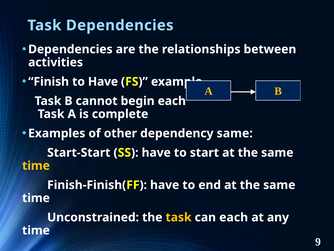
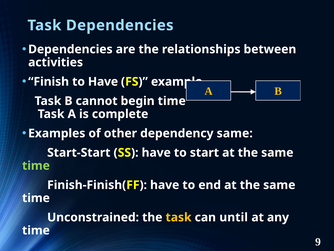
begin each: each -> time
time at (36, 165) colour: yellow -> light green
can each: each -> until
